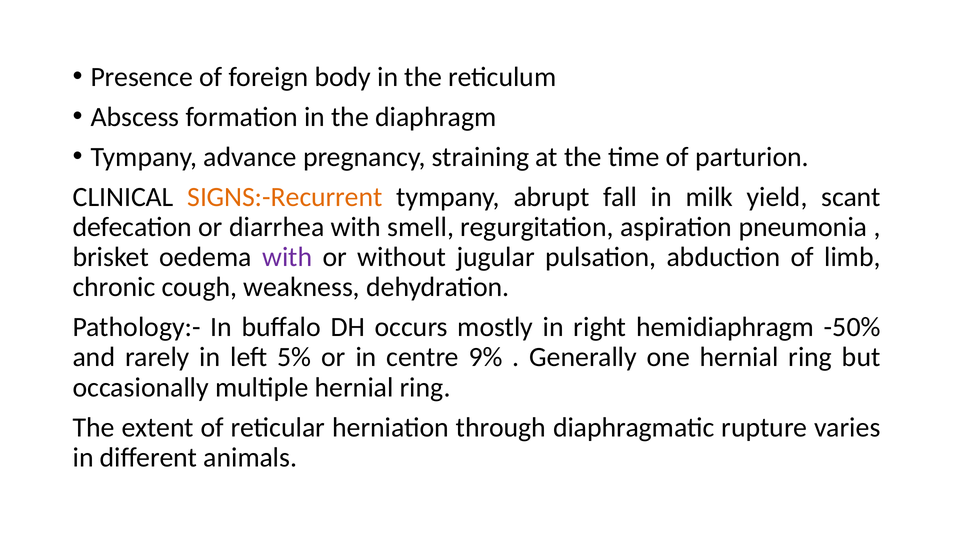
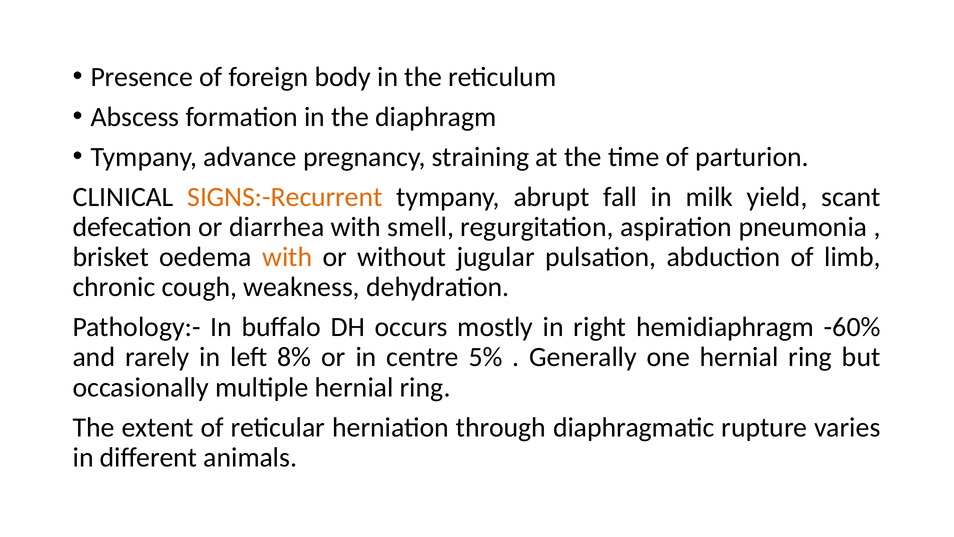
with at (287, 257) colour: purple -> orange
-50%: -50% -> -60%
5%: 5% -> 8%
9%: 9% -> 5%
